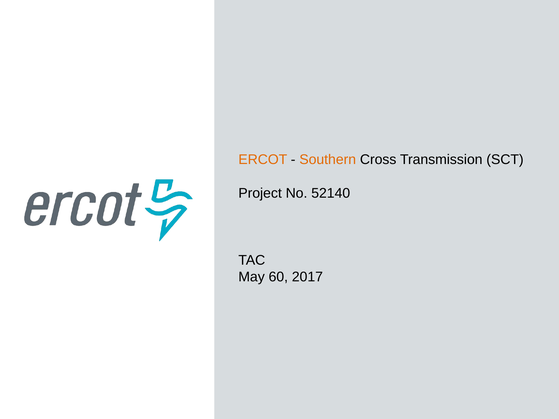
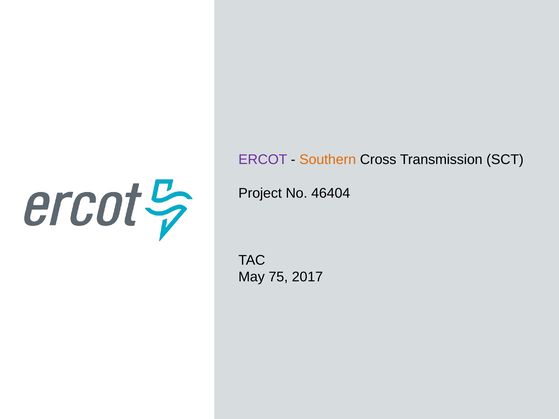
ERCOT colour: orange -> purple
52140: 52140 -> 46404
60: 60 -> 75
